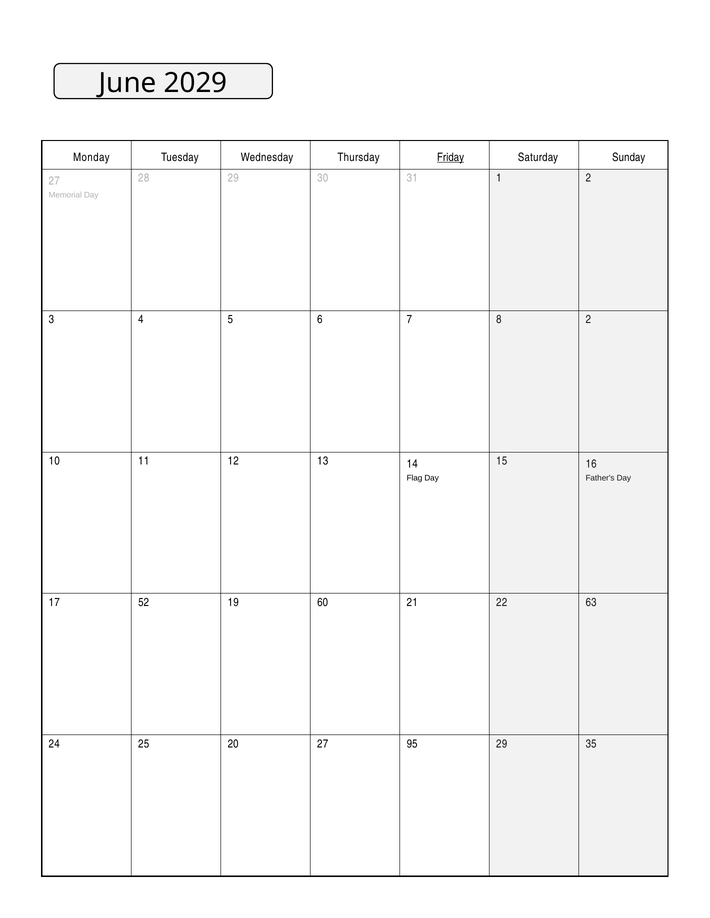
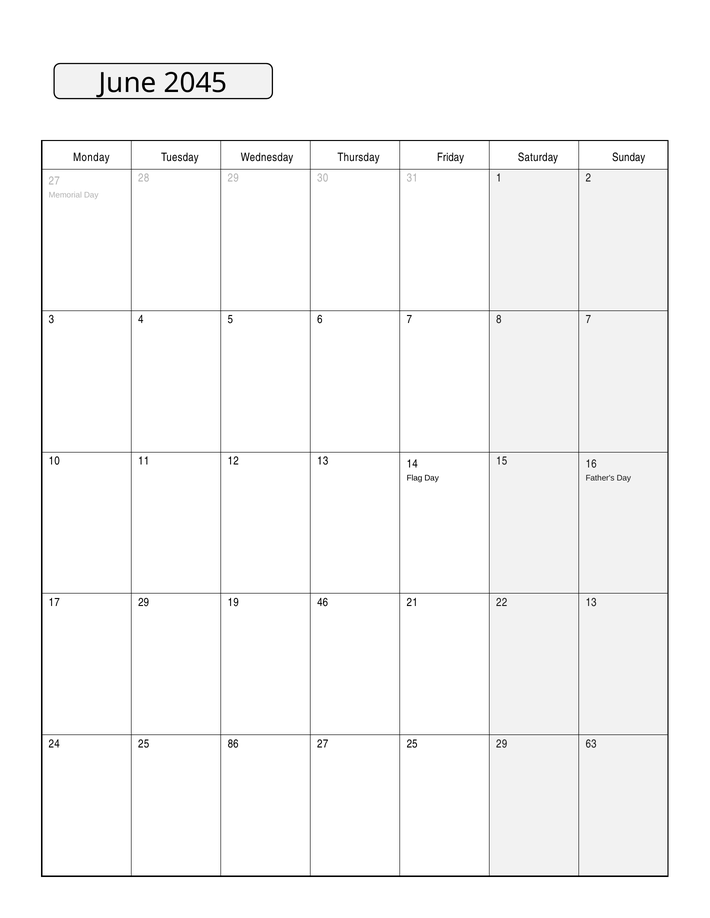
2029: 2029 -> 2045
Friday underline: present -> none
8 2: 2 -> 7
17 52: 52 -> 29
60: 60 -> 46
22 63: 63 -> 13
20: 20 -> 86
27 95: 95 -> 25
35: 35 -> 63
